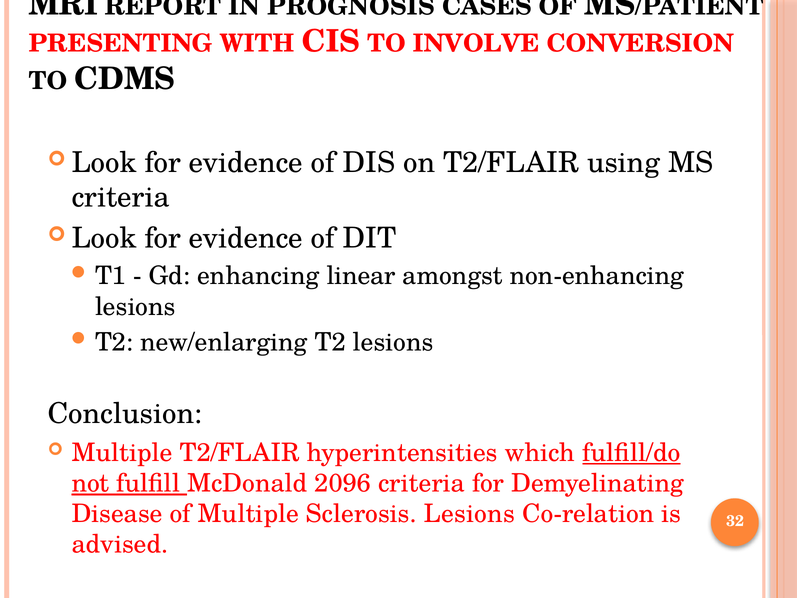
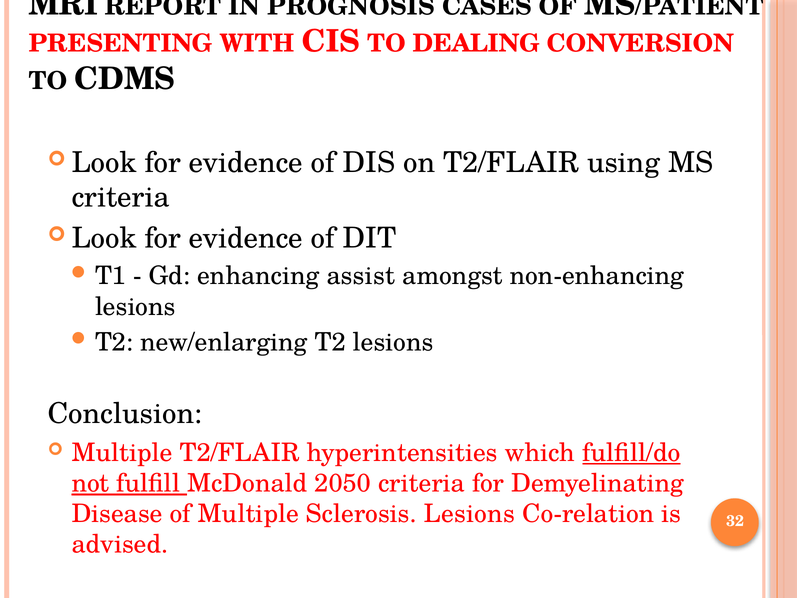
INVOLVE: INVOLVE -> DEALING
linear: linear -> assist
2096: 2096 -> 2050
